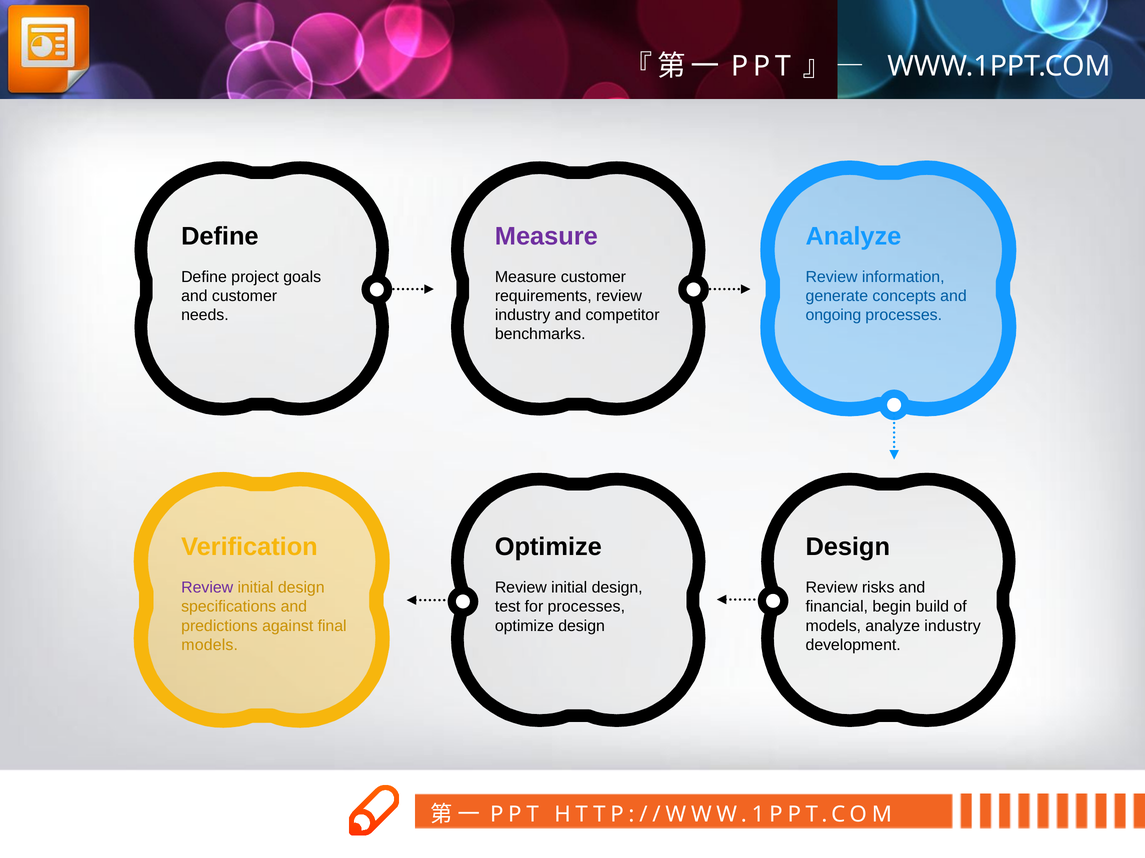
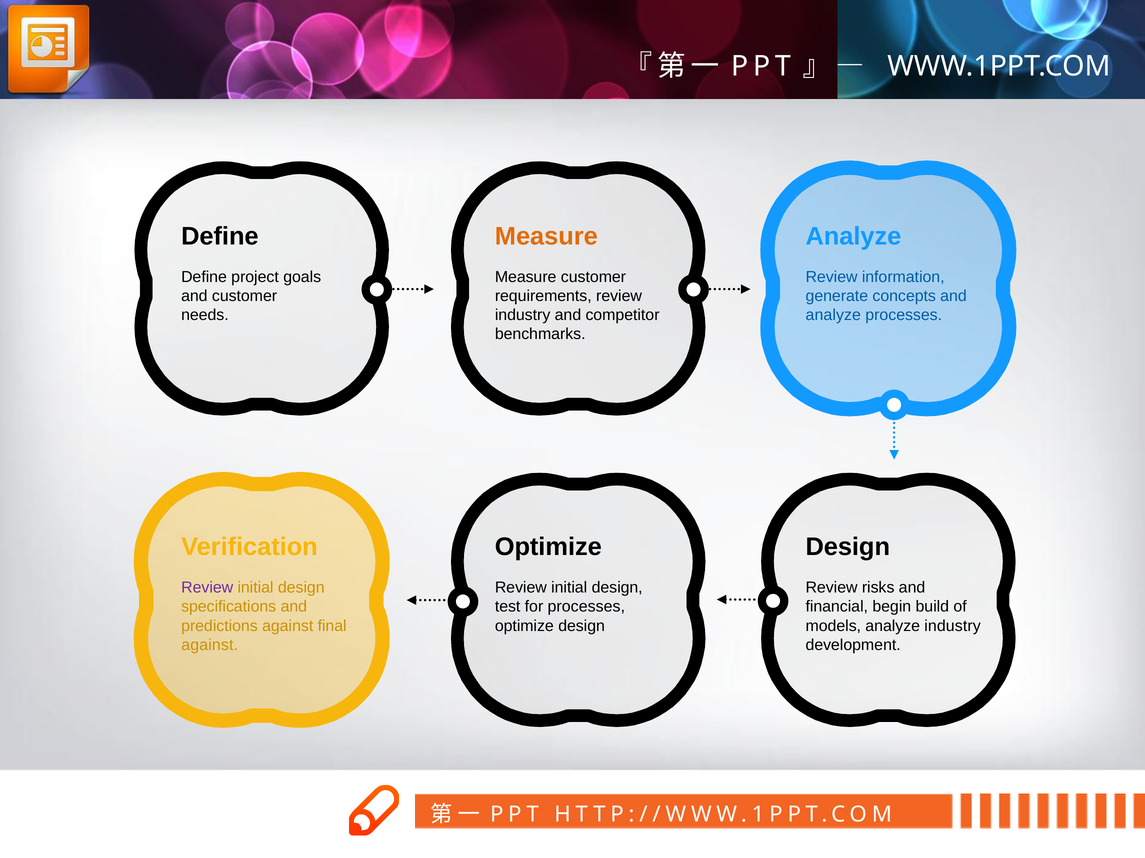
Measure at (546, 236) colour: purple -> orange
ongoing at (833, 315): ongoing -> analyze
models at (210, 645): models -> against
